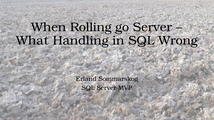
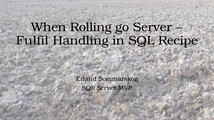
What: What -> Fulfil
Wrong: Wrong -> Recipe
